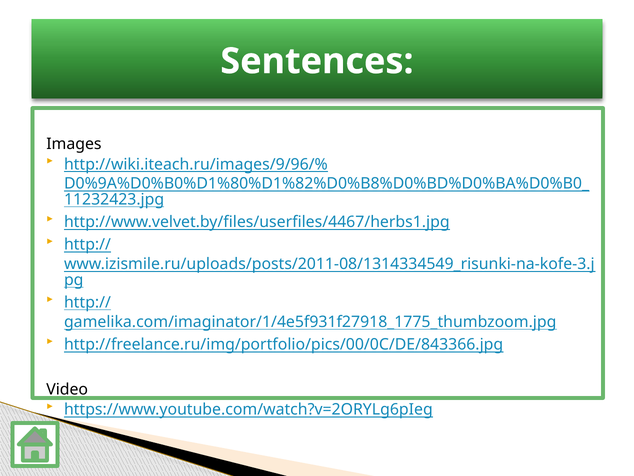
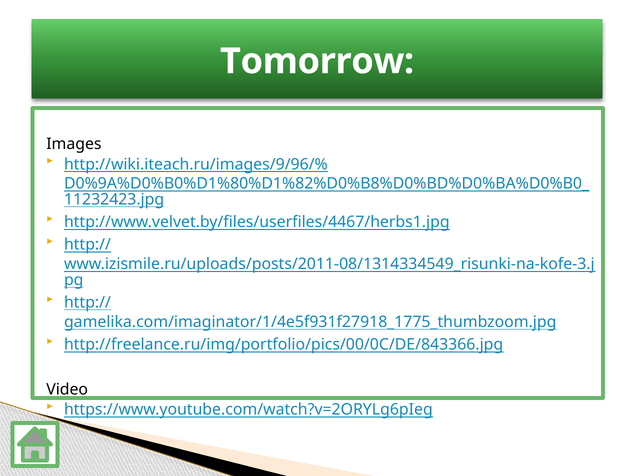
Sentences: Sentences -> Tomorrow
